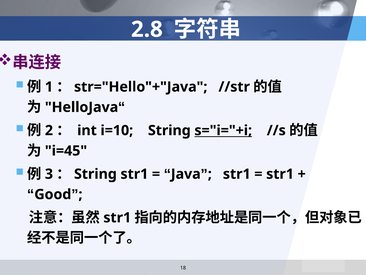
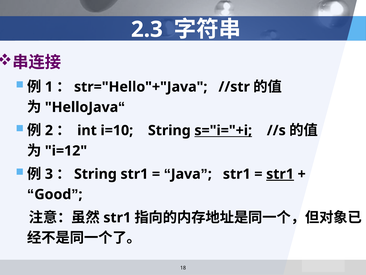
2.8: 2.8 -> 2.3
i=45: i=45 -> i=12
str1 at (280, 174) underline: none -> present
